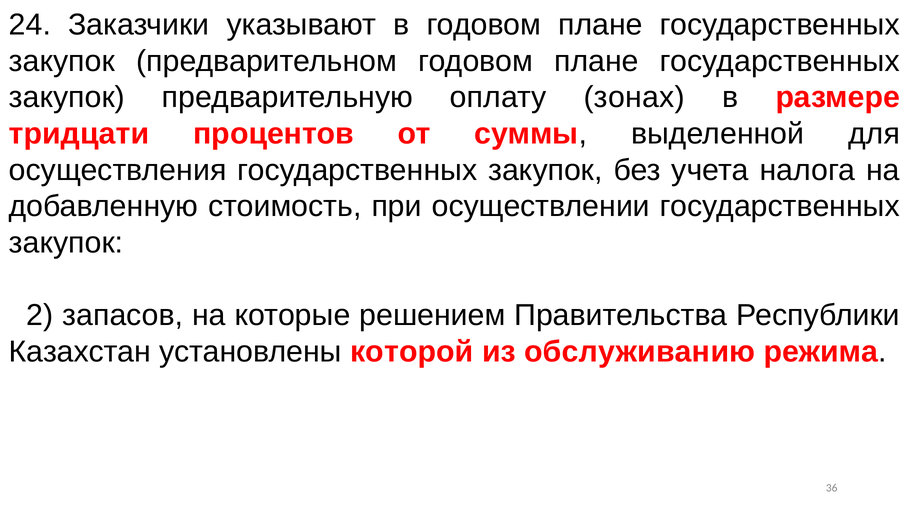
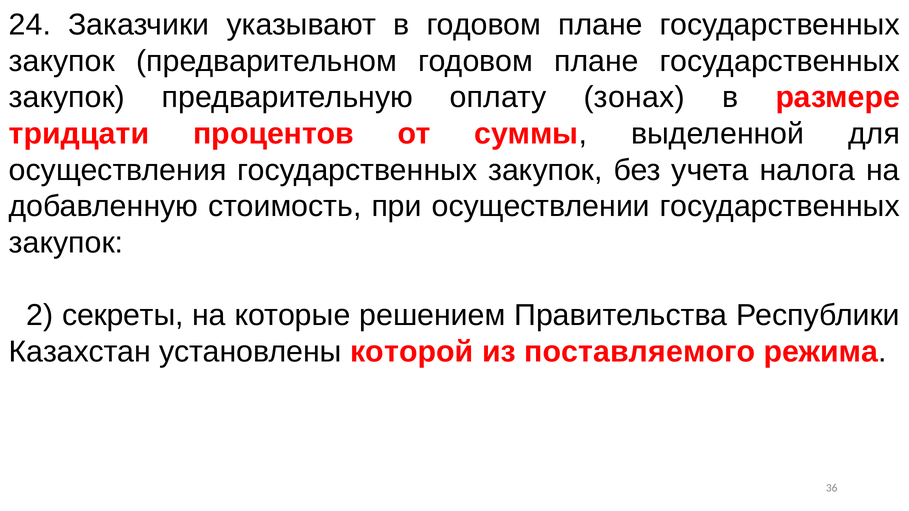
запасов: запасов -> секреты
обслуживанию: обслуживанию -> поставляемого
